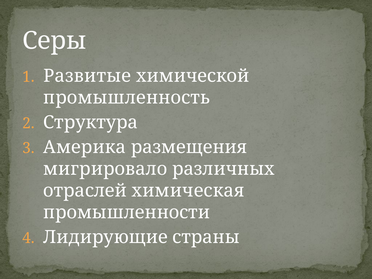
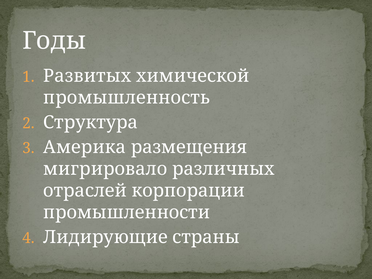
Серы: Серы -> Годы
Развитые: Развитые -> Развитых
химическая: химическая -> корпорации
